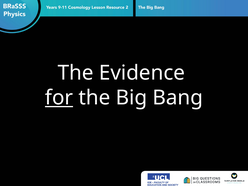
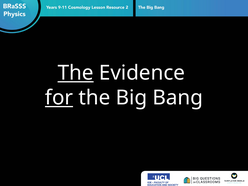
The at (76, 73) underline: none -> present
